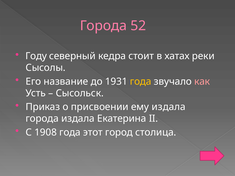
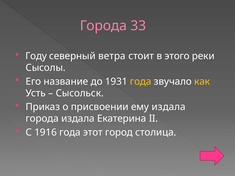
52: 52 -> 33
кедра: кедра -> ветра
хатах: хатах -> этого
как colour: pink -> yellow
1908: 1908 -> 1916
